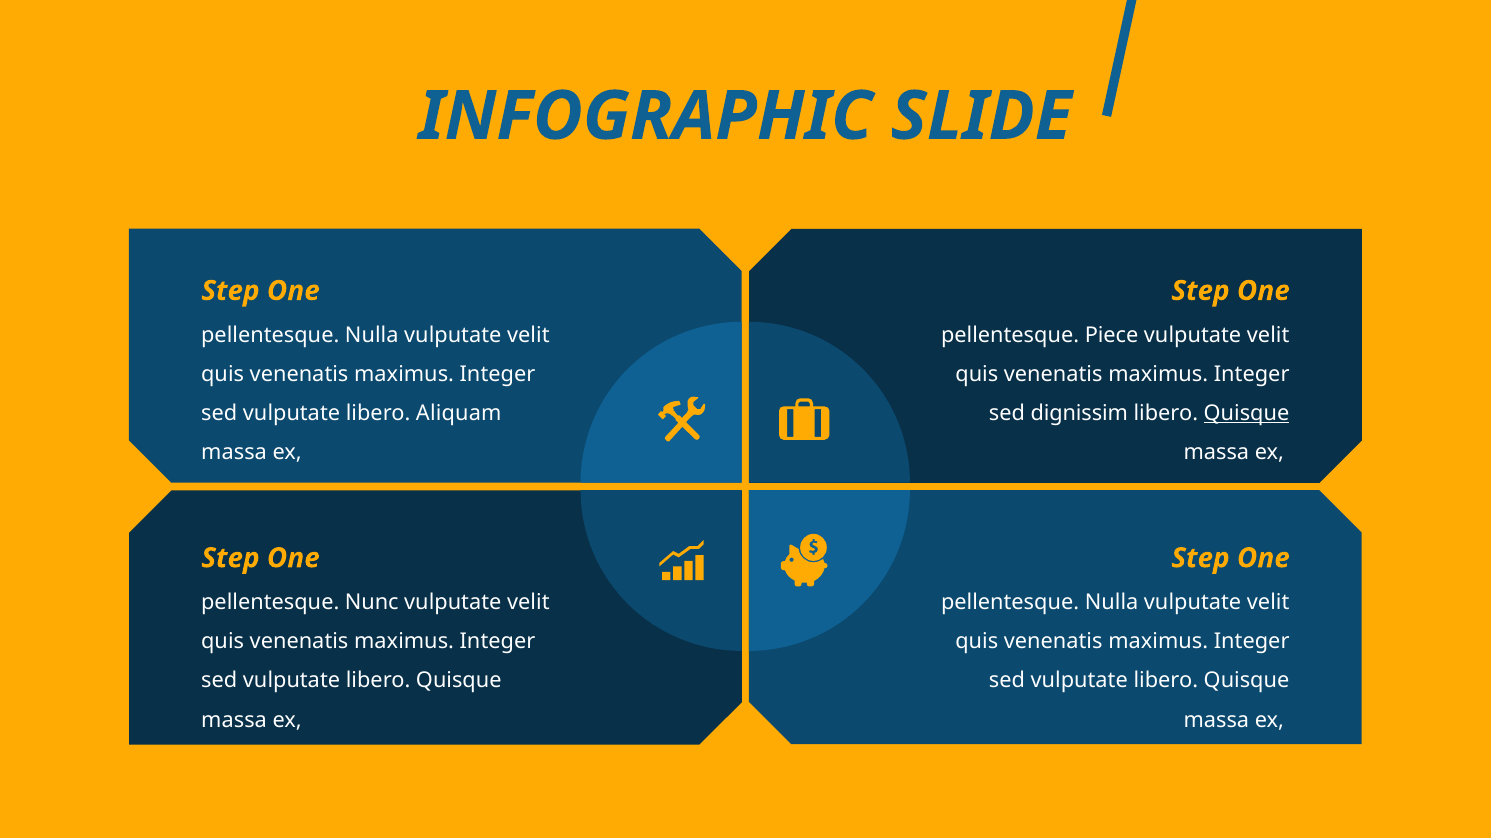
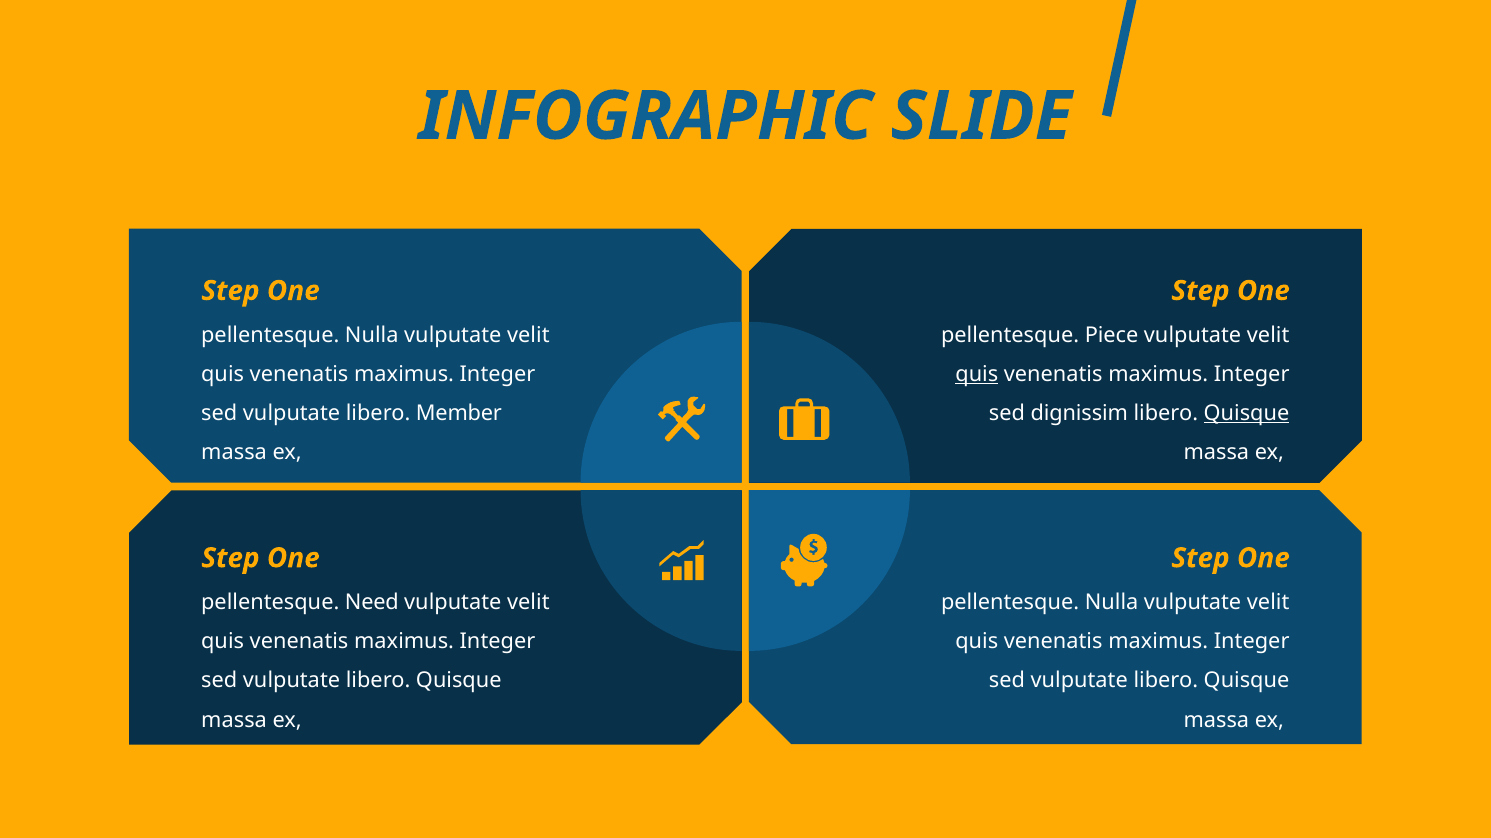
quis at (977, 375) underline: none -> present
Aliquam: Aliquam -> Member
Nunc: Nunc -> Need
